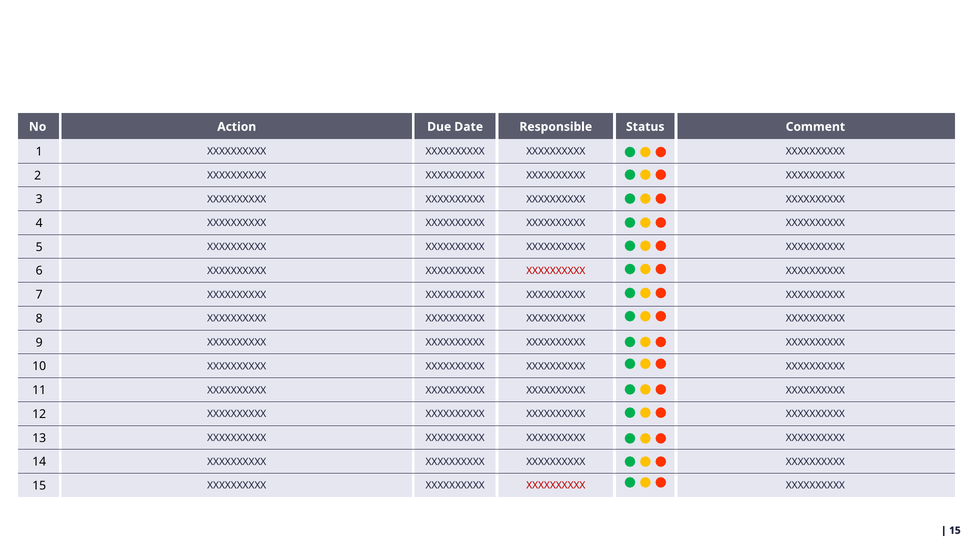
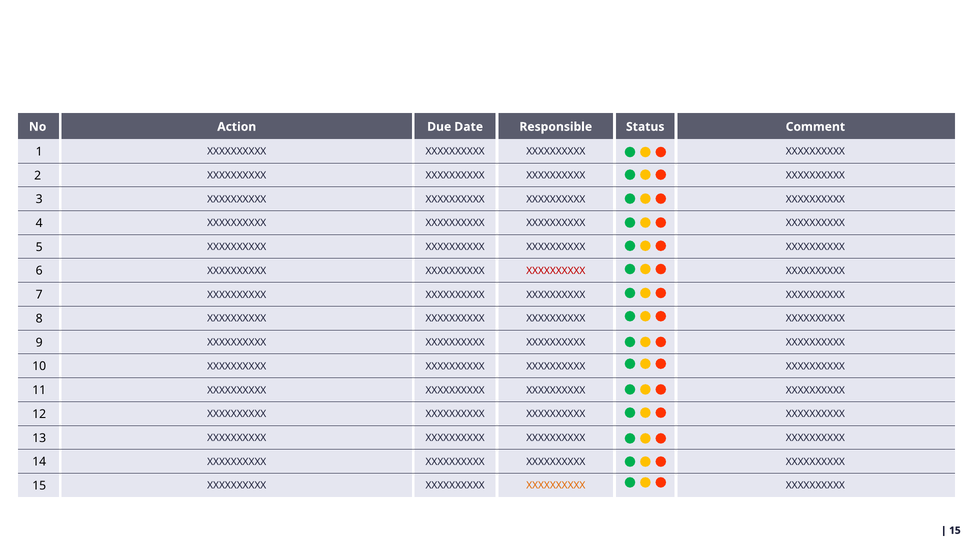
XXXXXXXXXX at (556, 486) colour: red -> orange
